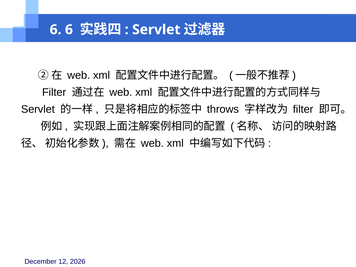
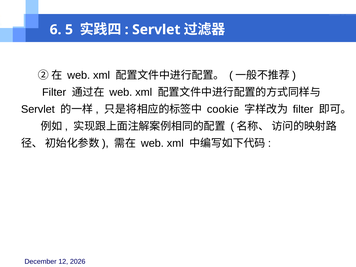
6 6: 6 -> 5
throws: throws -> cookie
